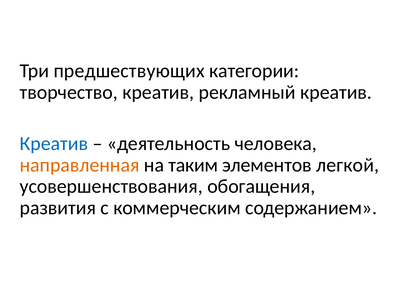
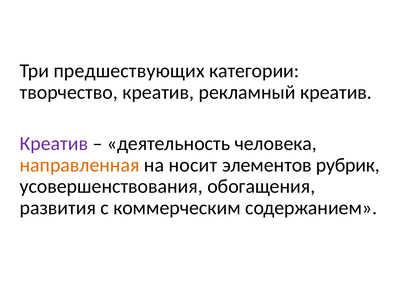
Креатив at (54, 143) colour: blue -> purple
таким: таким -> носит
легкой: легкой -> рубрик
